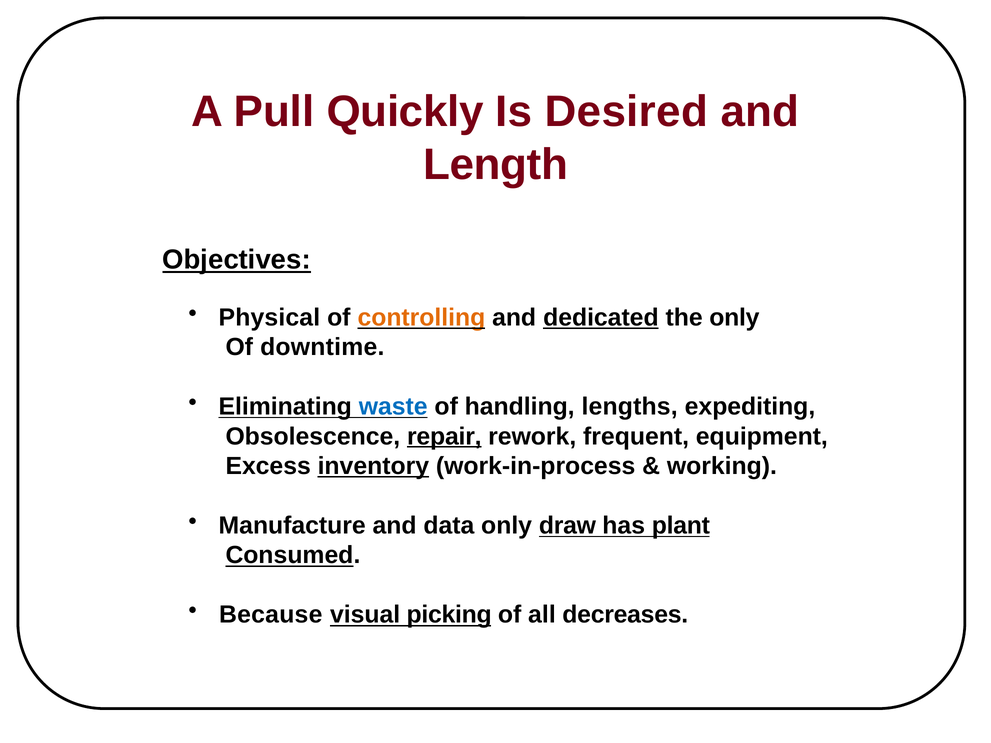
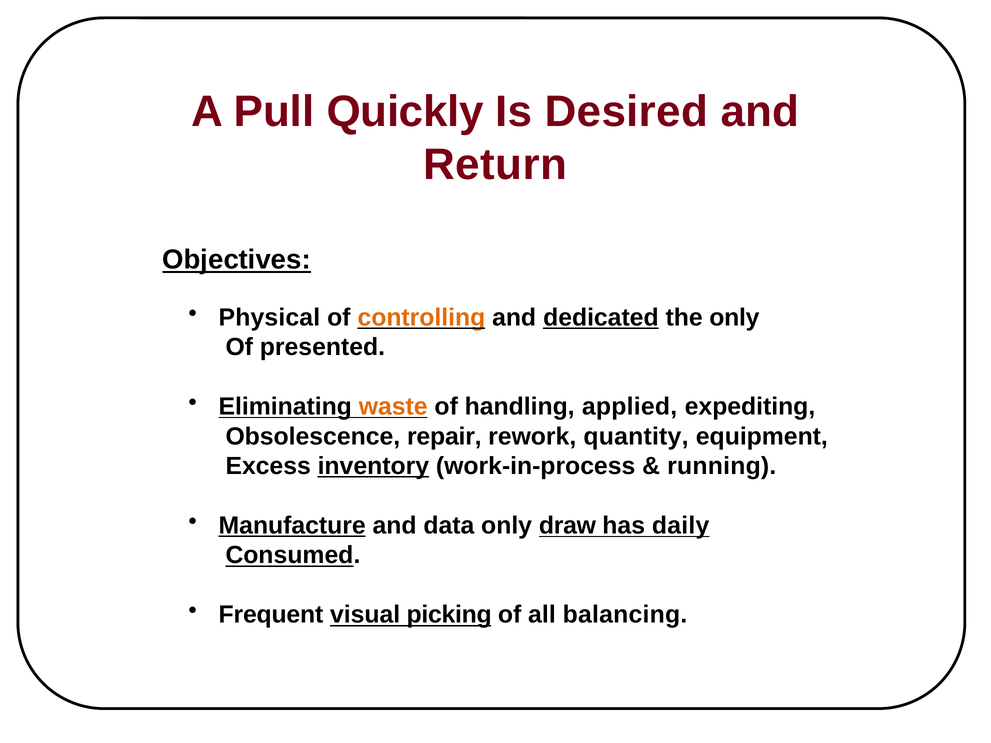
Length: Length -> Return
downtime: downtime -> presented
waste colour: blue -> orange
lengths: lengths -> applied
repair underline: present -> none
frequent: frequent -> quantity
working: working -> running
Manufacture underline: none -> present
plant: plant -> daily
Because: Because -> Frequent
decreases: decreases -> balancing
